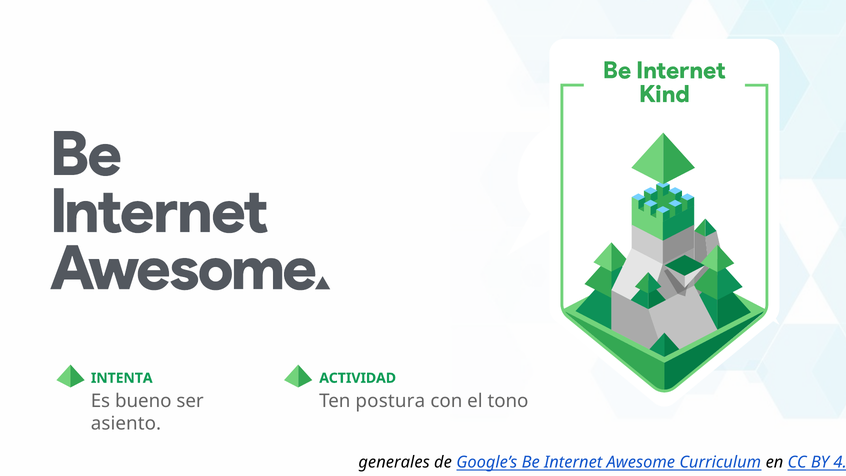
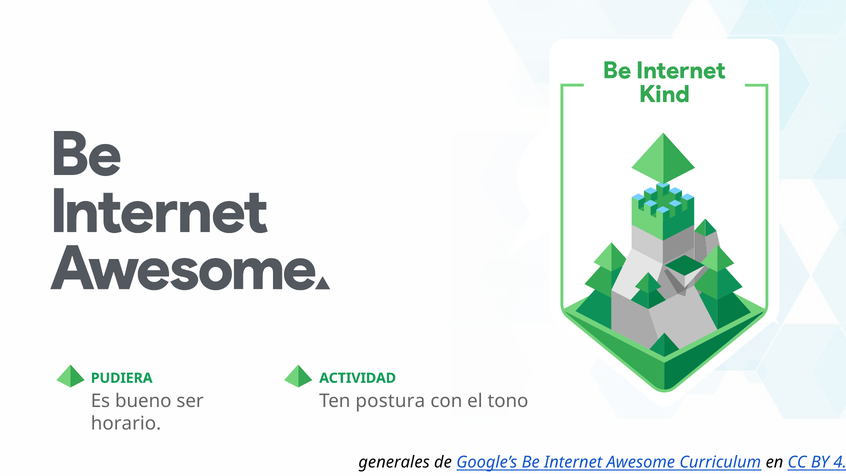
INTENTA: INTENTA -> PUDIERA
asiento: asiento -> horario
